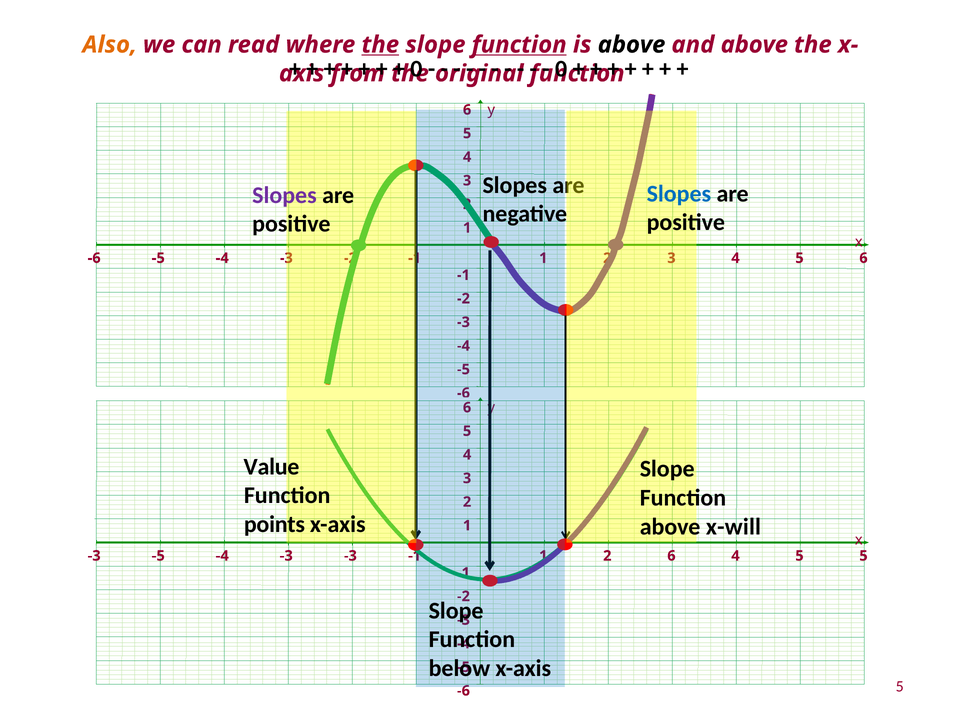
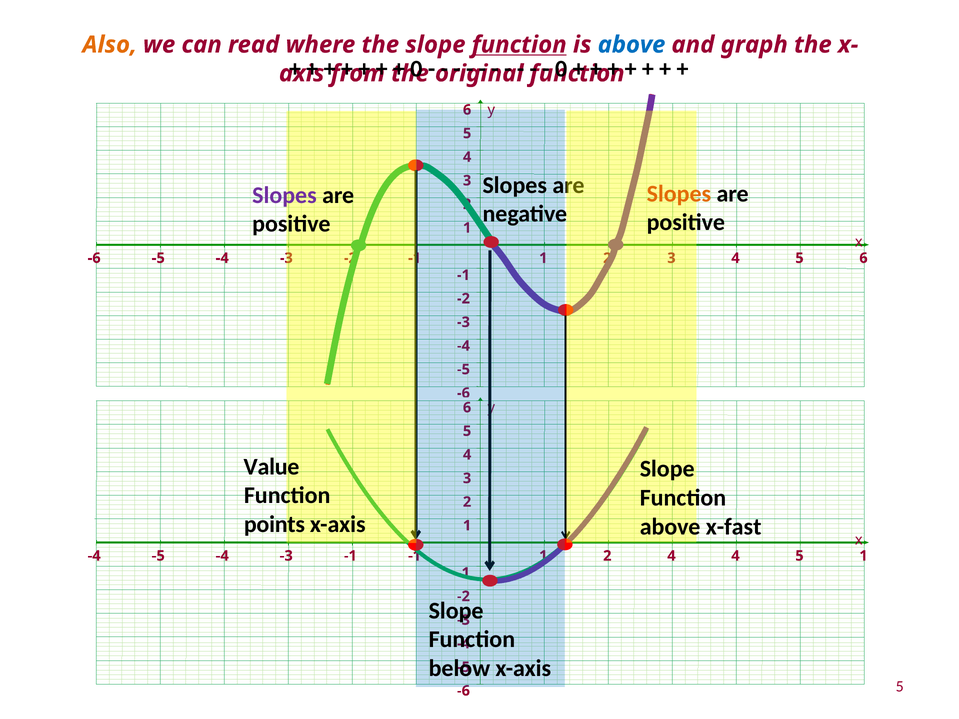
the at (380, 45) underline: present -> none
above at (632, 45) colour: black -> blue
and above: above -> graph
Slopes at (679, 194) colour: blue -> orange
x-will: x-will -> x-fast
-3 at (94, 556): -3 -> -4
-3 -3: -3 -> -1
6 at (671, 556): 6 -> 4
5 5: 5 -> 1
